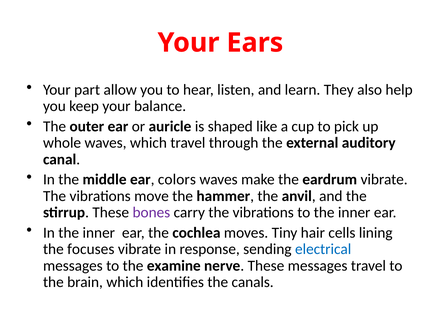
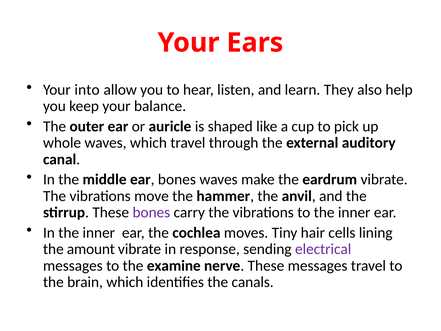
part: part -> into
ear colors: colors -> bones
focuses: focuses -> amount
electrical colour: blue -> purple
